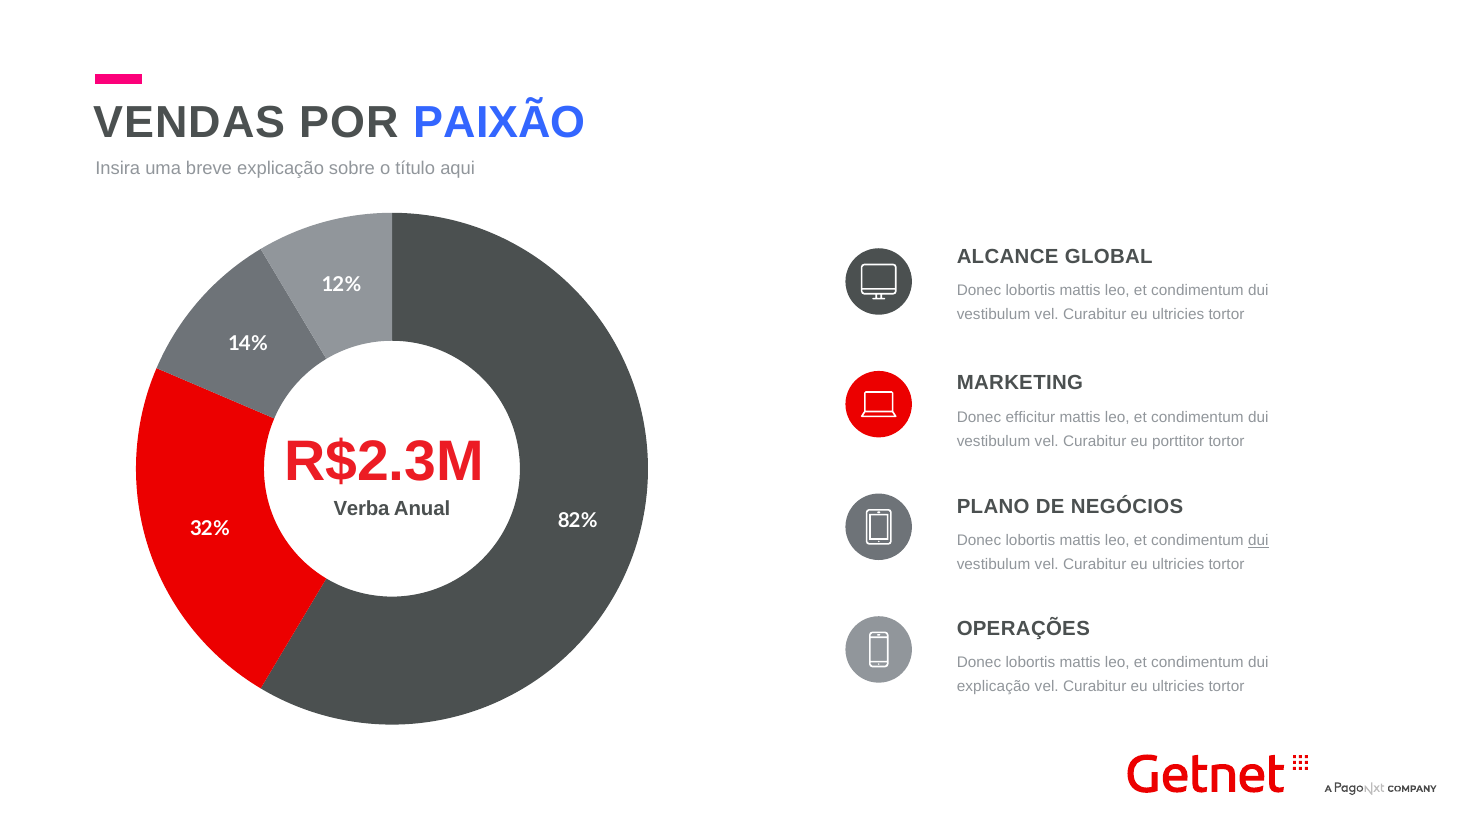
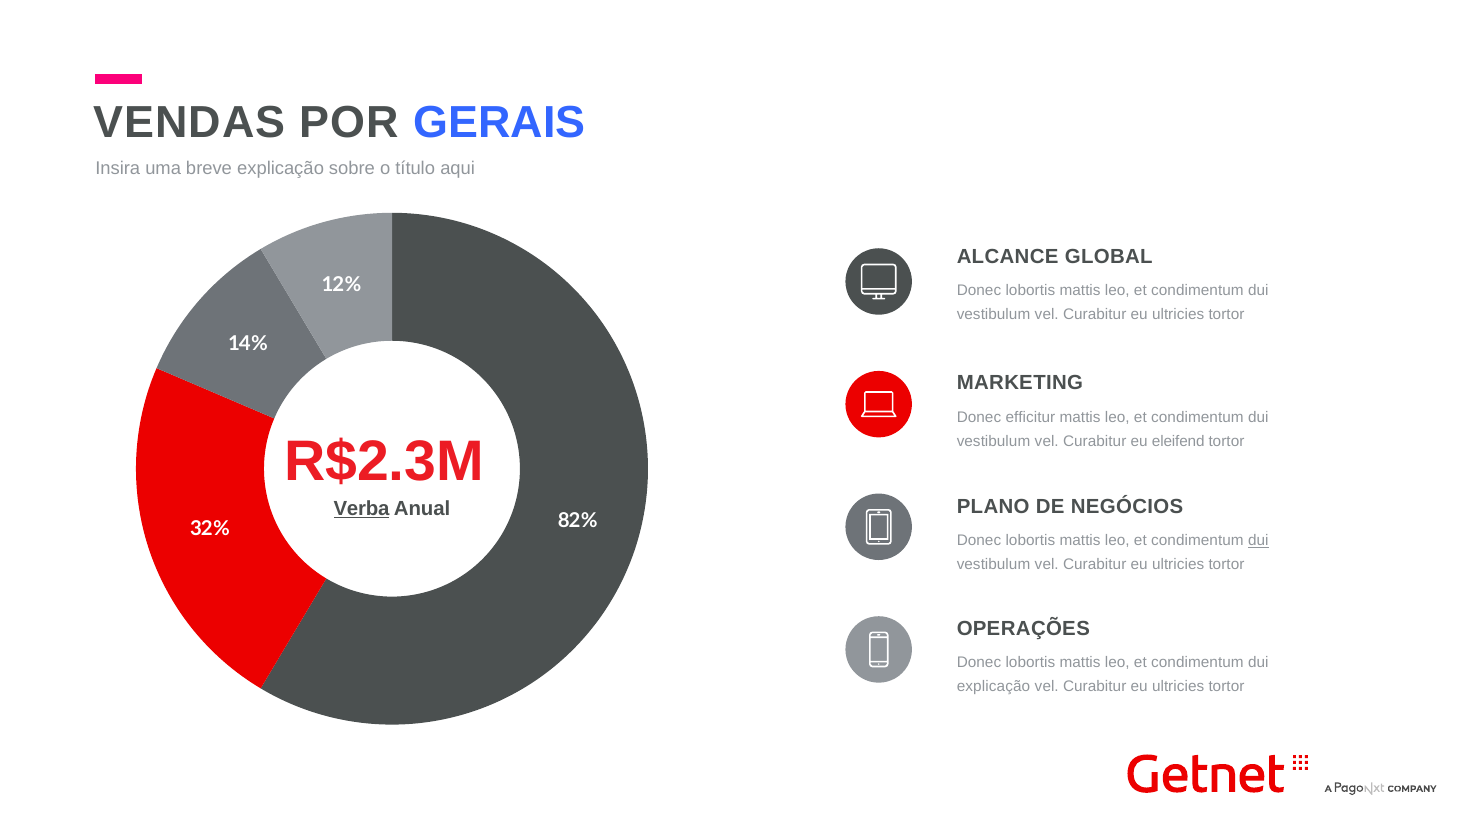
PAIXÃO: PAIXÃO -> GERAIS
porttitor: porttitor -> eleifend
Verba underline: none -> present
